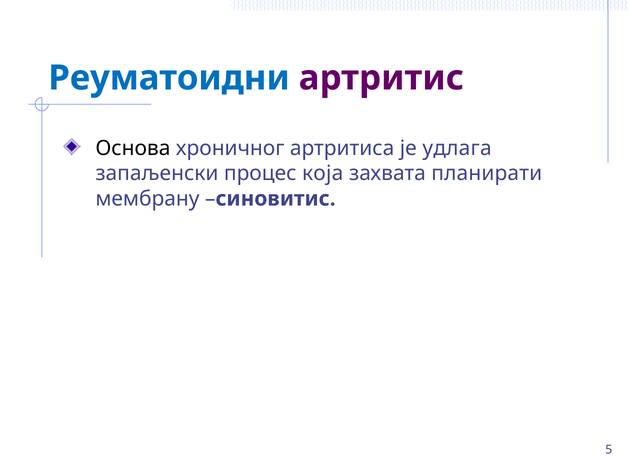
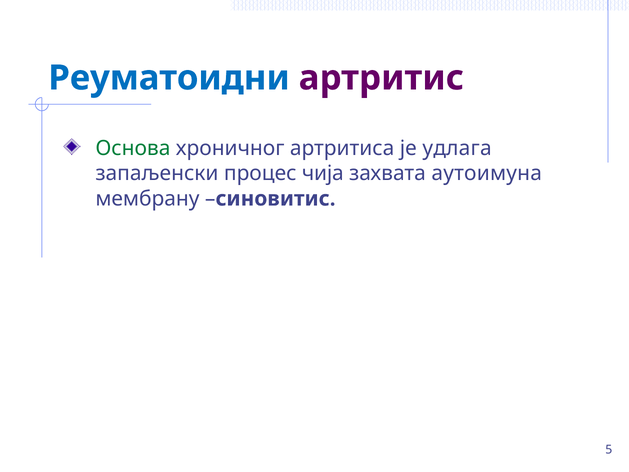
Основа colour: black -> green
која: која -> чија
планирати: планирати -> аутоимуна
